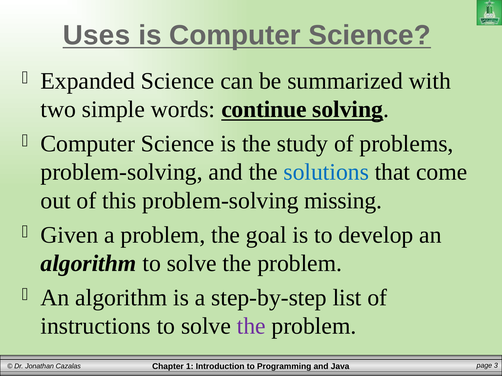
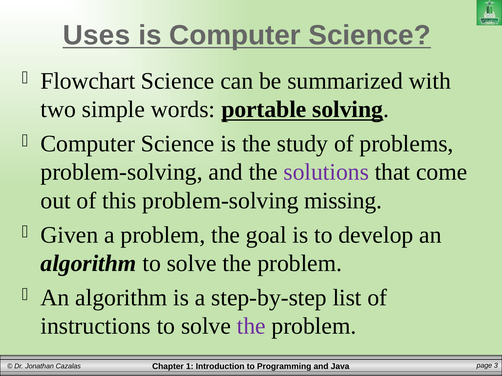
Expanded: Expanded -> Flowchart
continue: continue -> portable
solutions colour: blue -> purple
